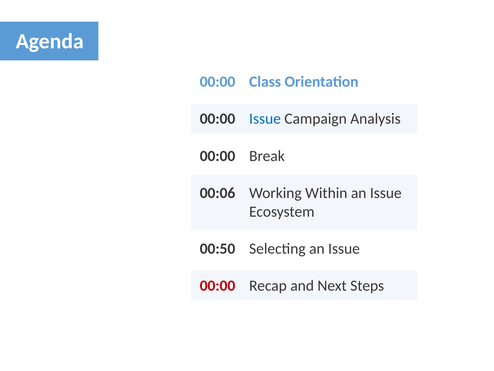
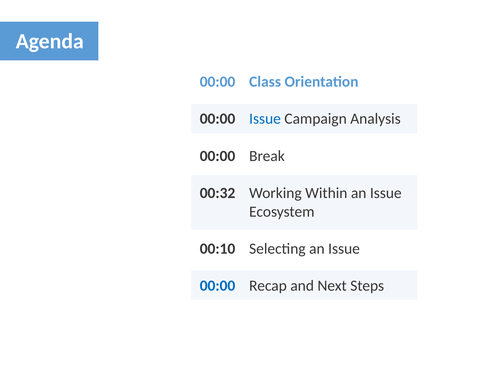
00:06: 00:06 -> 00:32
00:50: 00:50 -> 00:10
00:00 at (218, 285) colour: red -> blue
